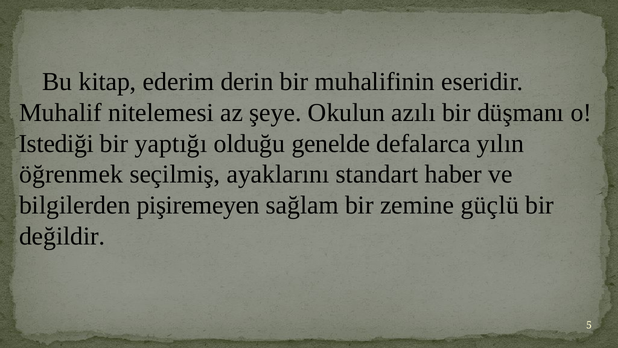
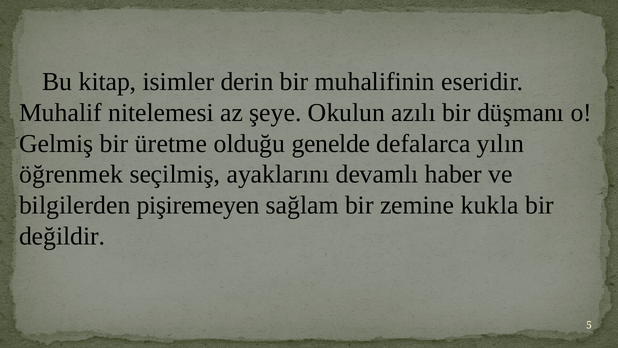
ederim: ederim -> isimler
Istediği: Istediği -> Gelmiş
yaptığı: yaptığı -> üretme
standart: standart -> devamlı
güçlü: güçlü -> kukla
